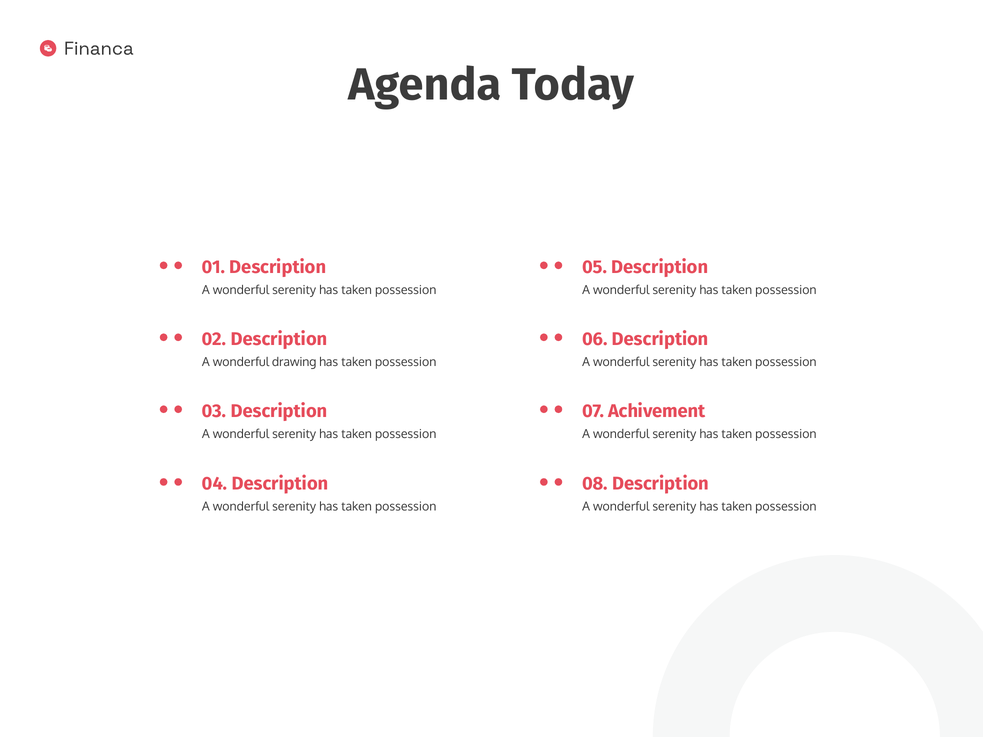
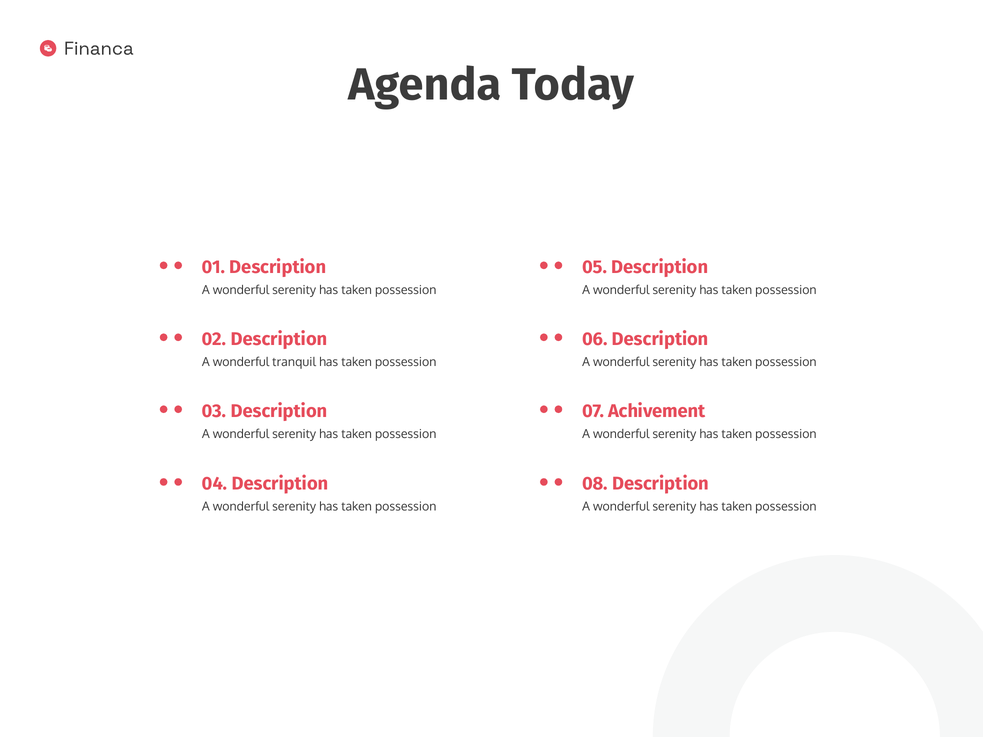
drawing: drawing -> tranquil
